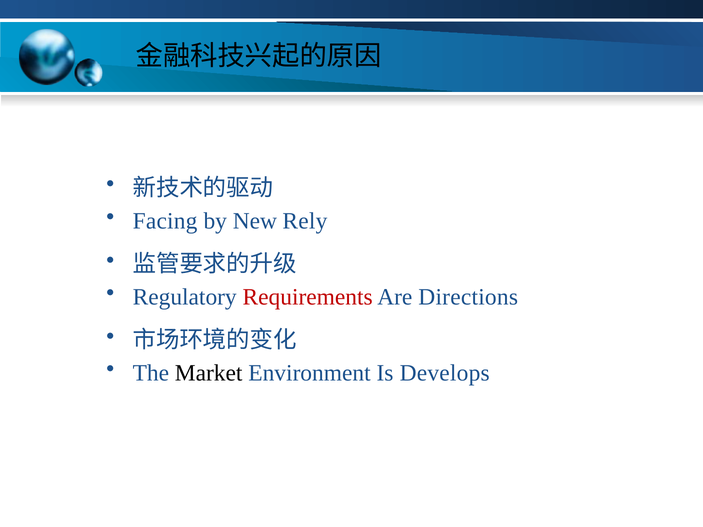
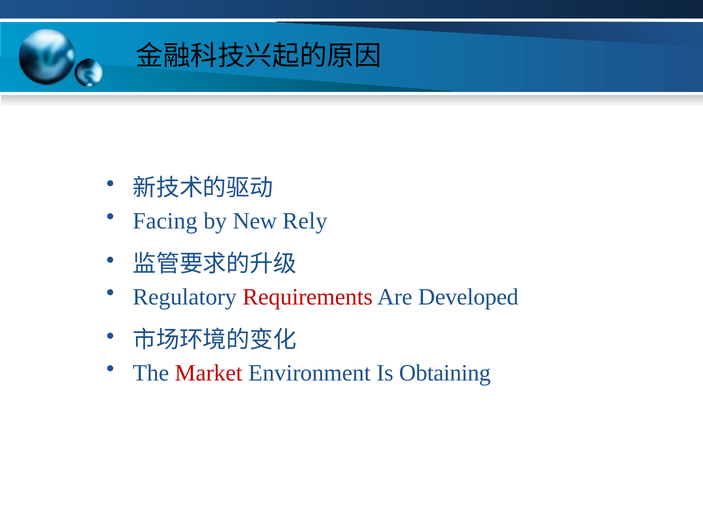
Directions: Directions -> Developed
Market colour: black -> red
Develops: Develops -> Obtaining
